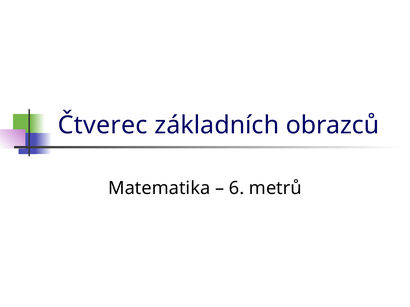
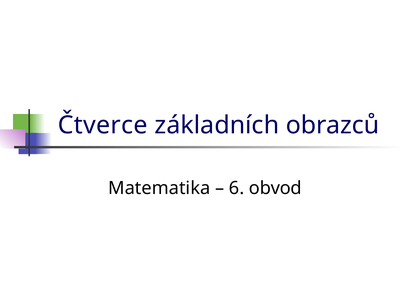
Čtverec: Čtverec -> Čtverce
metrů: metrů -> obvod
